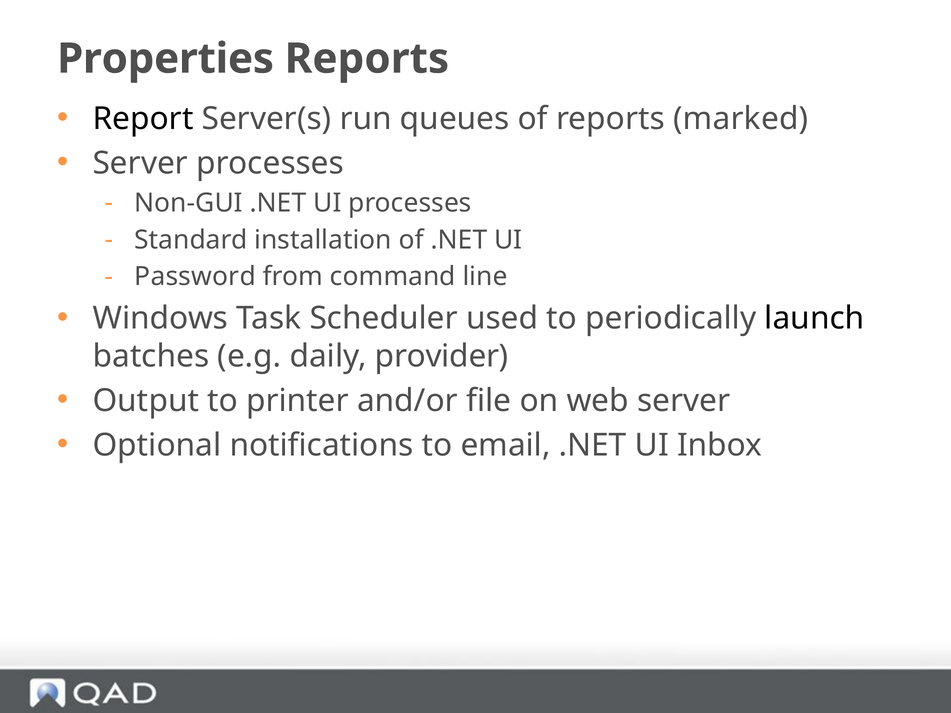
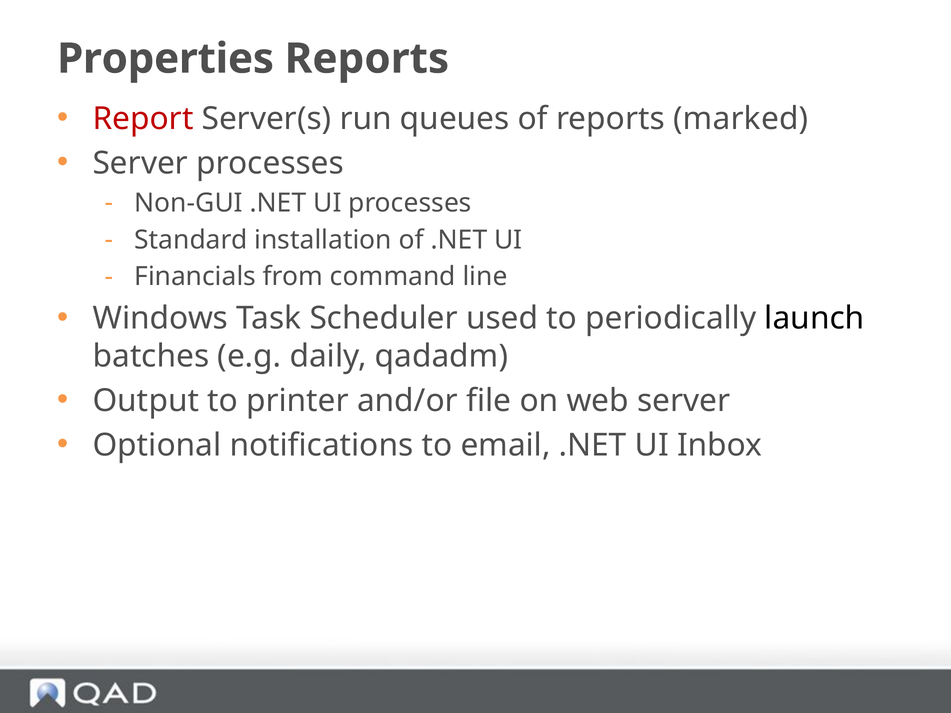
Report colour: black -> red
Password: Password -> Financials
provider: provider -> qadadm
